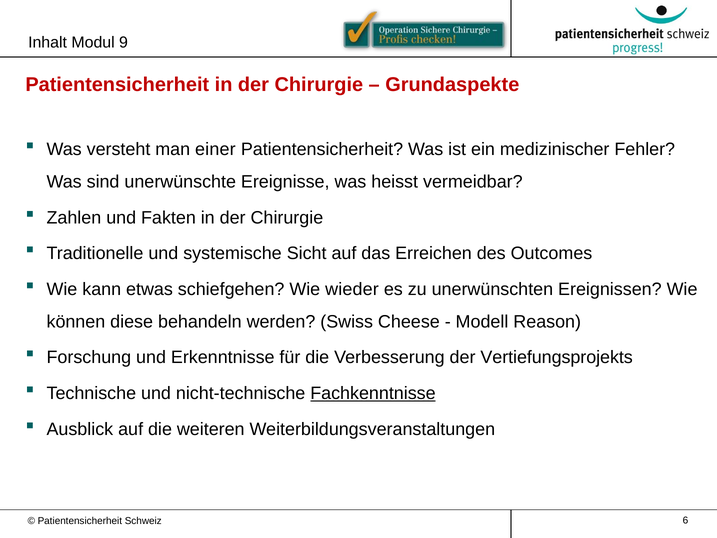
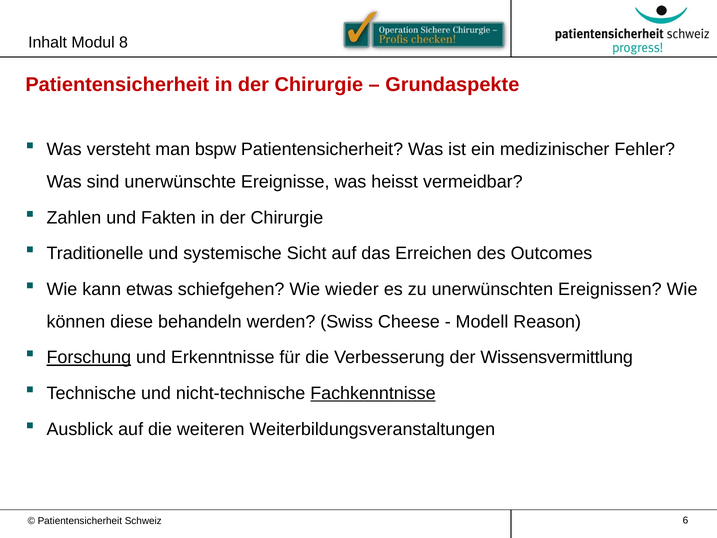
9: 9 -> 8
einer: einer -> bspw
Forschung underline: none -> present
Vertiefungsprojekts: Vertiefungsprojekts -> Wissensvermittlung
